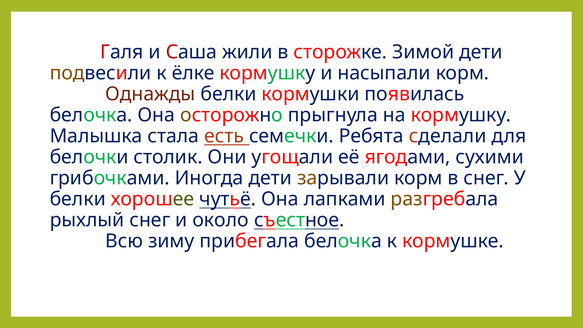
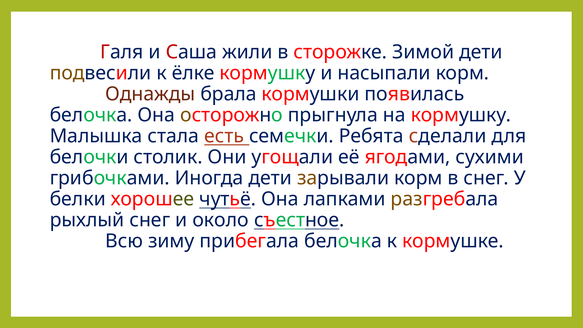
Однажды белки: белки -> брала
